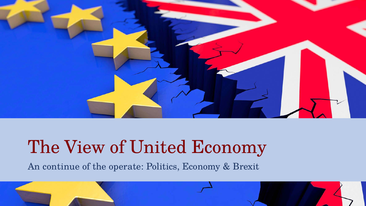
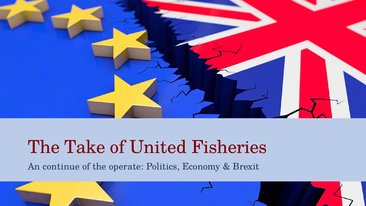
View: View -> Take
United Economy: Economy -> Fisheries
